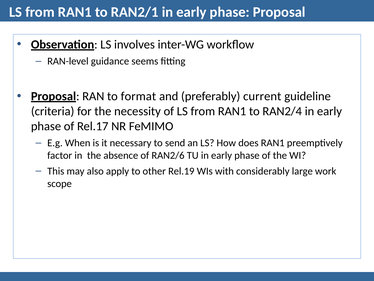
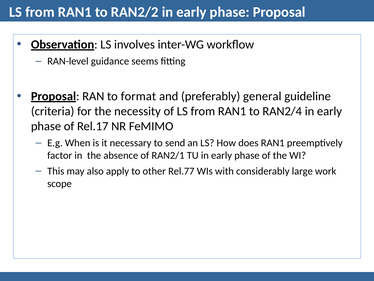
RAN2/1: RAN2/1 -> RAN2/2
current: current -> general
RAN2/6: RAN2/6 -> RAN2/1
Rel.19: Rel.19 -> Rel.77
